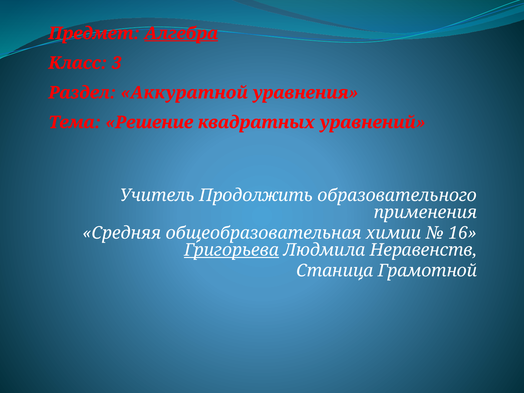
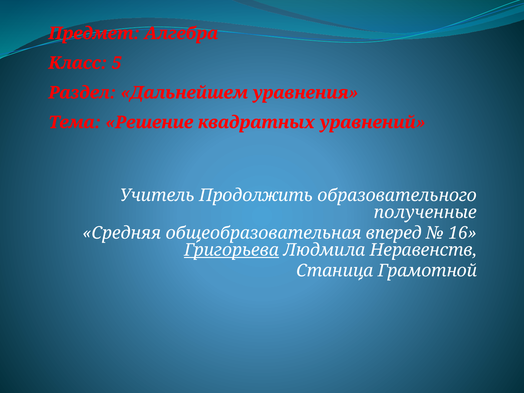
Алгебра underline: present -> none
3: 3 -> 5
Аккуратной: Аккуратной -> Дальнейшем
применения: применения -> полученные
химии: химии -> вперед
